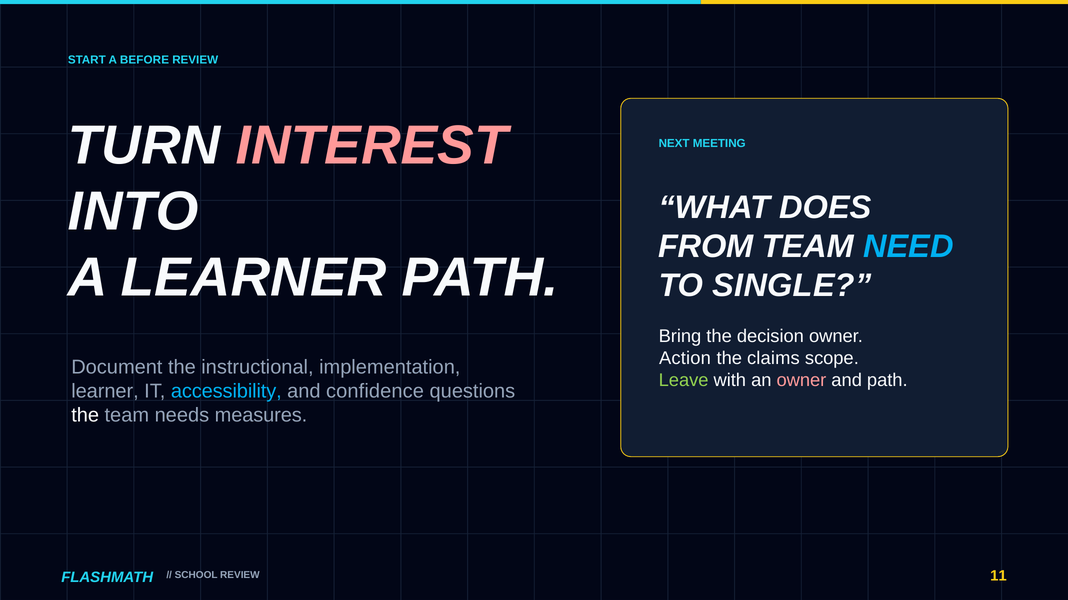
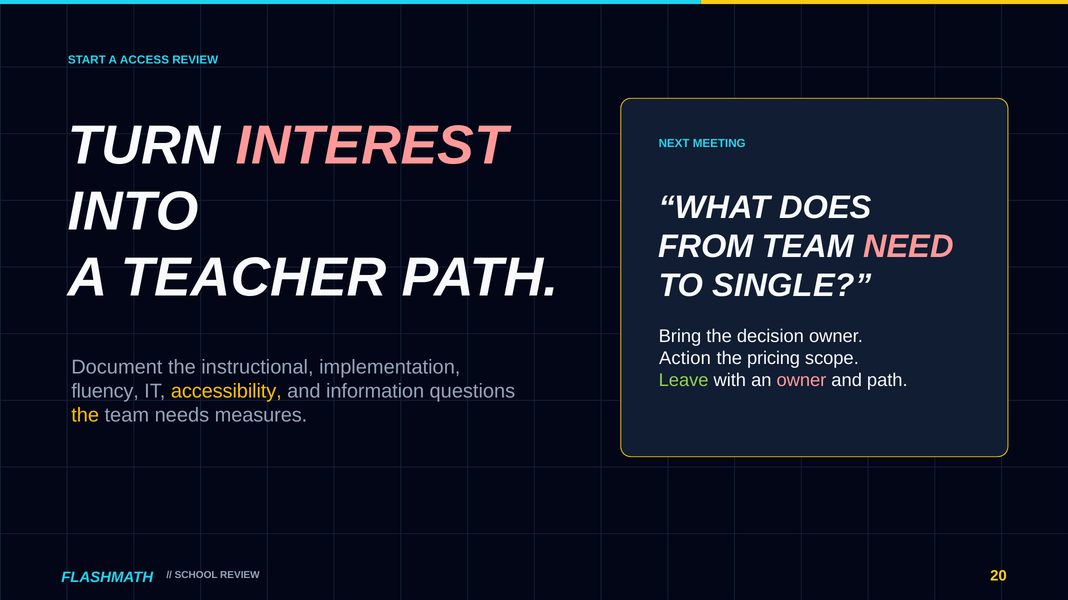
BEFORE: BEFORE -> ACCESS
NEED colour: light blue -> pink
A LEARNER: LEARNER -> TEACHER
claims: claims -> pricing
learner at (105, 392): learner -> fluency
accessibility colour: light blue -> yellow
confidence: confidence -> information
the at (85, 416) colour: white -> yellow
11: 11 -> 20
